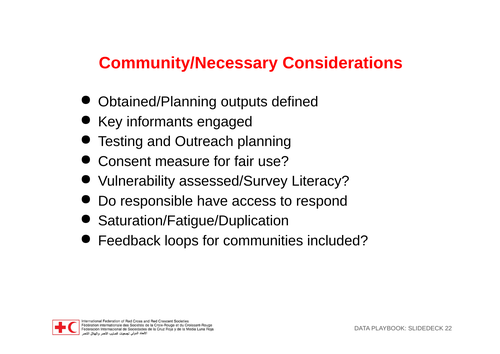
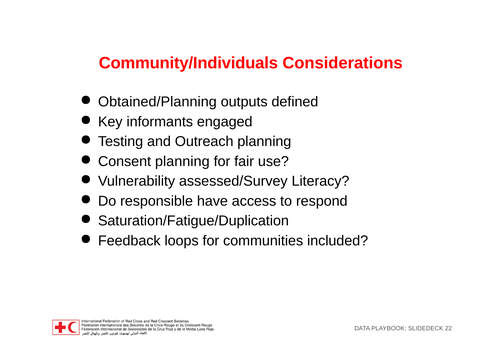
Community/Necessary: Community/Necessary -> Community/Individuals
Consent measure: measure -> planning
